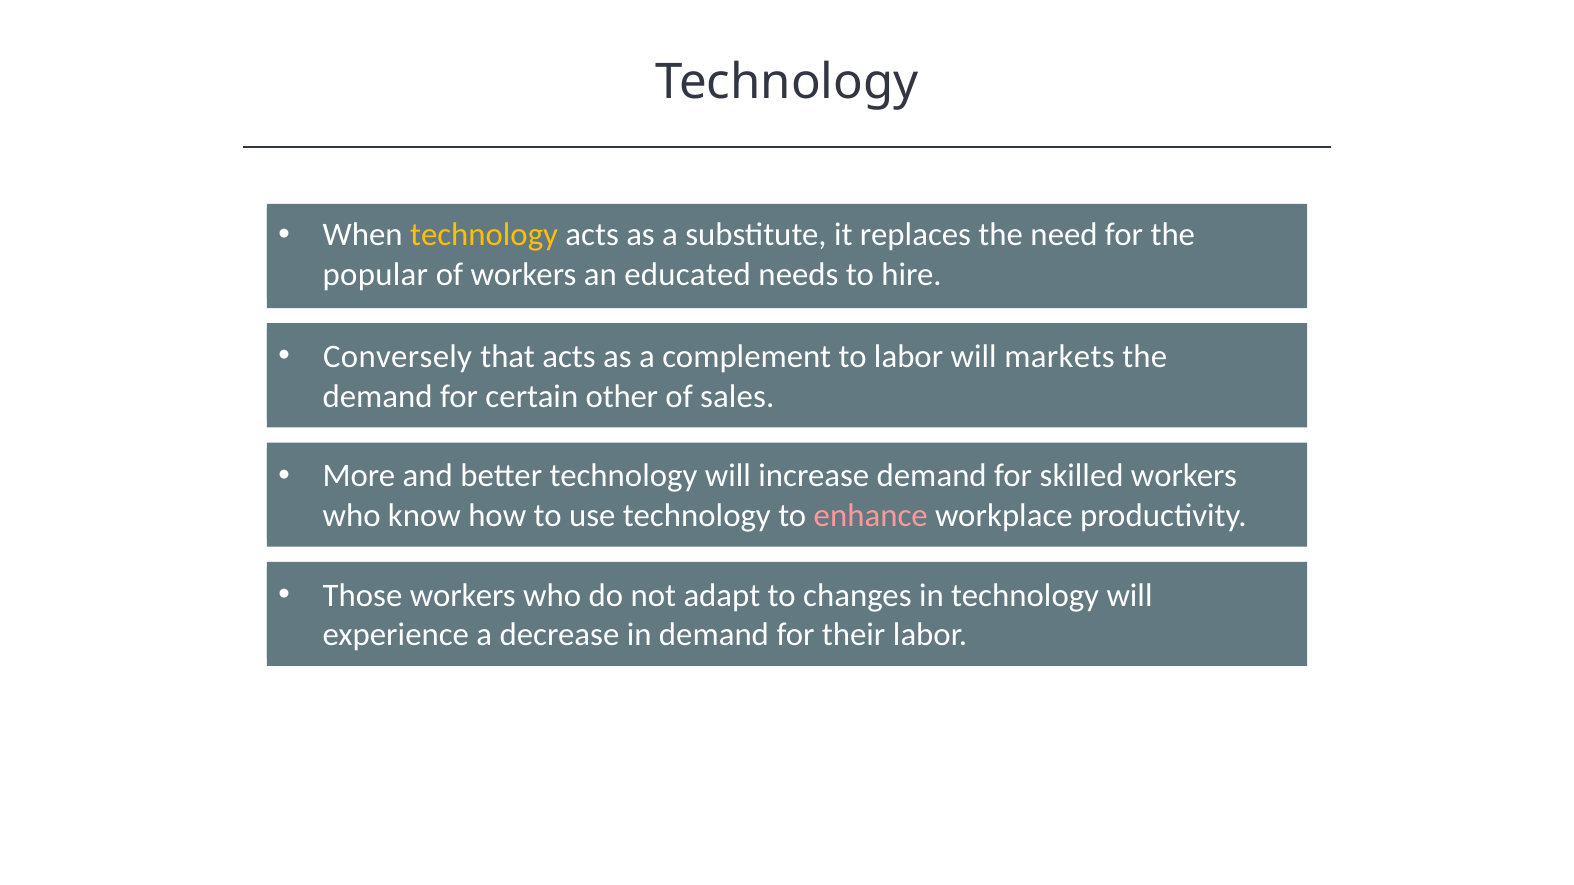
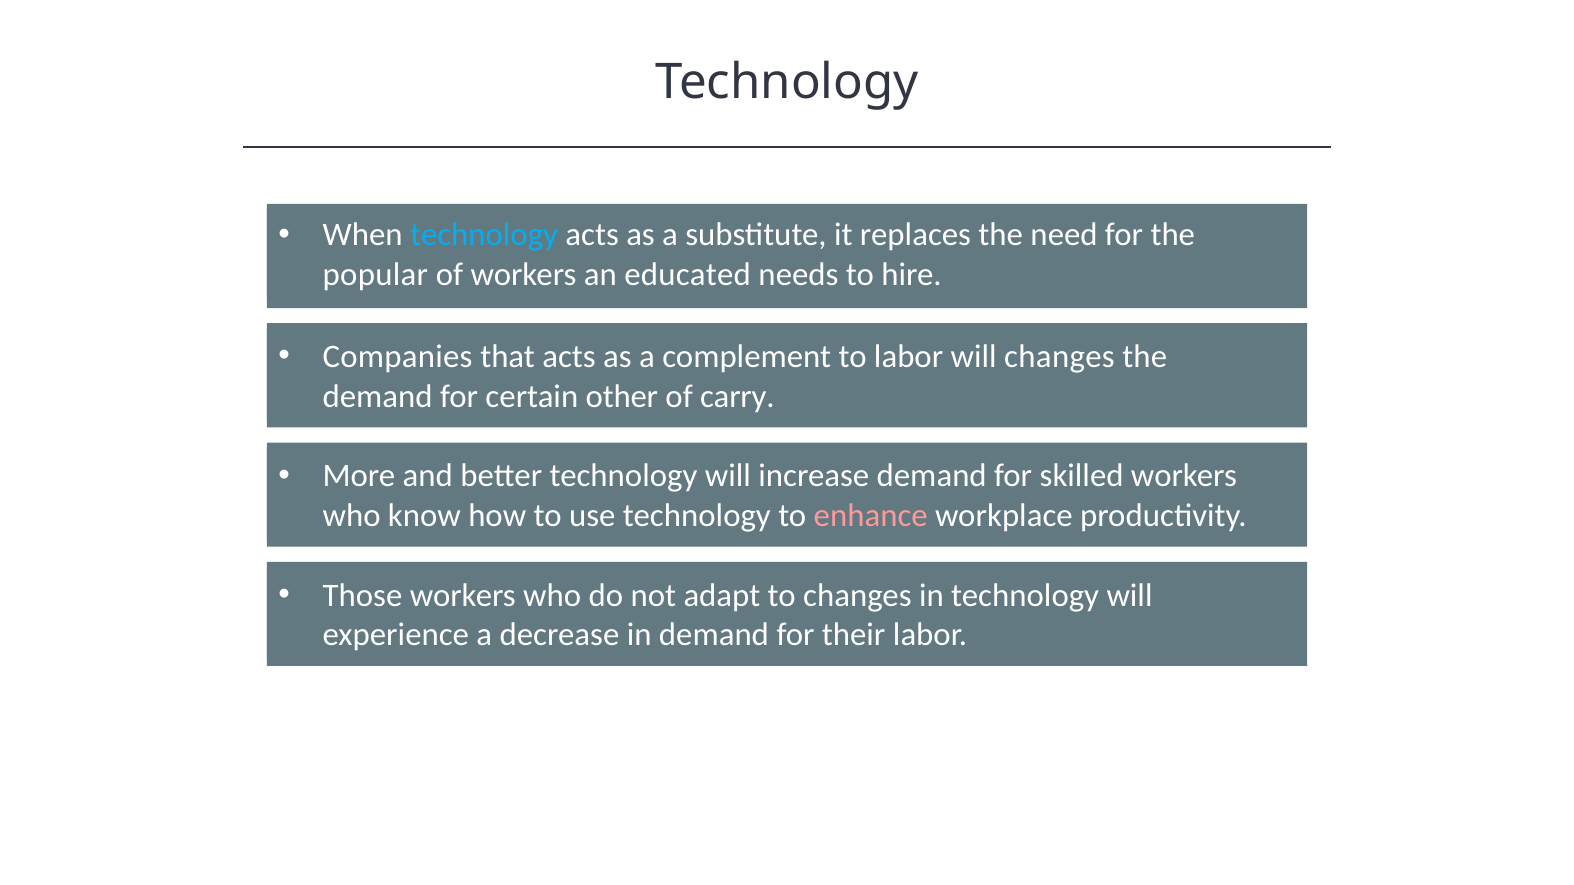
technology at (484, 235) colour: yellow -> light blue
Conversely: Conversely -> Companies
will markets: markets -> changes
sales: sales -> carry
